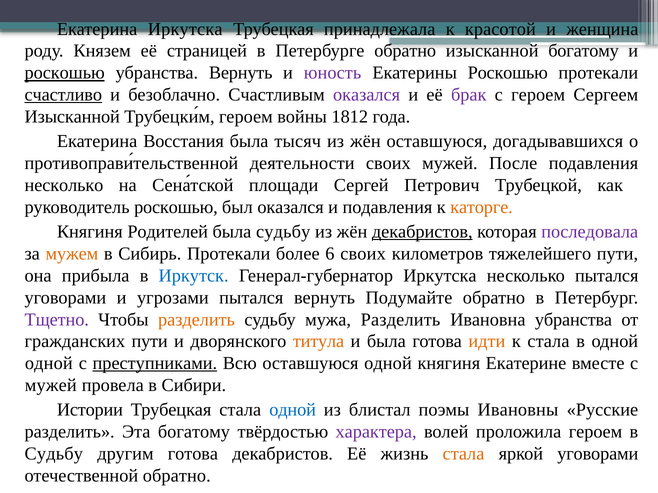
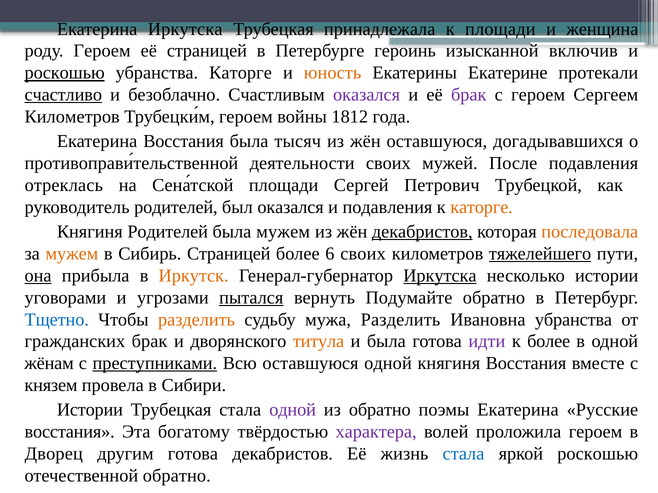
к красотой: красотой -> площади
роду Князем: Князем -> Героем
Петербурге обратно: обратно -> героинь
изысканной богатому: богатому -> включив
убранства Вернуть: Вернуть -> Каторге
юность colour: purple -> orange
Екатерины Роскошью: Роскошью -> Екатерине
Изысканной at (72, 117): Изысканной -> Километров
несколько at (64, 185): несколько -> отреклась
руководитель роскошью: роскошью -> родителей
была судьбу: судьбу -> мужем
последовала colour: purple -> orange
Сибирь Протекали: Протекали -> Страницей
тяжелейшего underline: none -> present
она underline: none -> present
Иркутск colour: blue -> orange
Иркутска at (440, 276) underline: none -> present
несколько пытался: пытался -> истории
пытался at (251, 298) underline: none -> present
Тщетно colour: purple -> blue
гражданских пути: пути -> брак
идти colour: orange -> purple
к стала: стала -> более
одной at (49, 364): одной -> жёнам
княгиня Екатерине: Екатерине -> Восстания
мужей at (51, 386): мужей -> князем
одной at (293, 410) colour: blue -> purple
из блистал: блистал -> обратно
поэмы Ивановны: Ивановны -> Екатерина
разделить at (70, 432): разделить -> восстания
Судьбу at (54, 454): Судьбу -> Дворец
стала at (463, 454) colour: orange -> blue
яркой уговорами: уговорами -> роскошью
